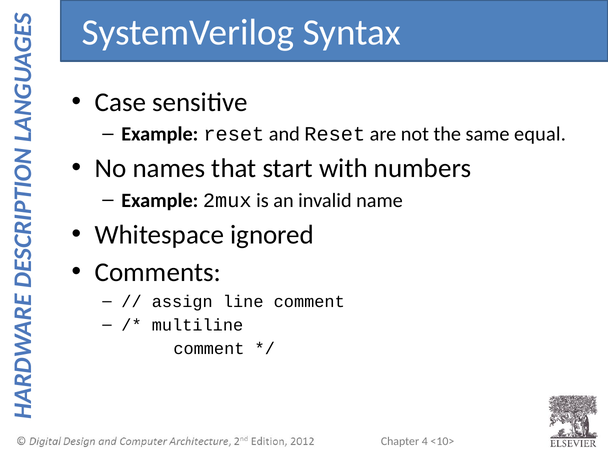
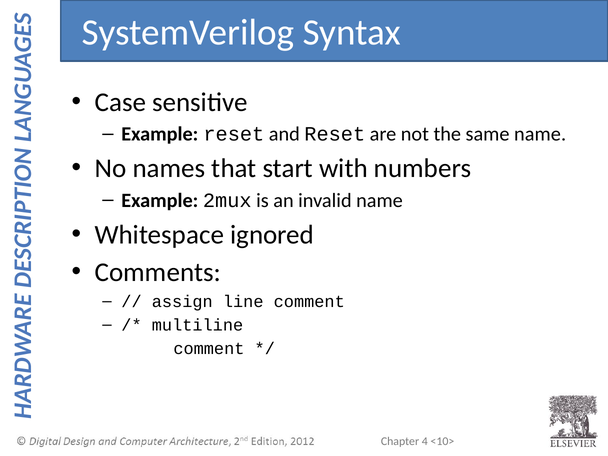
same equal: equal -> name
